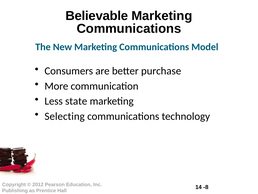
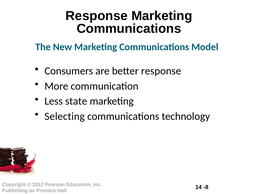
Believable at (97, 16): Believable -> Response
better purchase: purchase -> response
